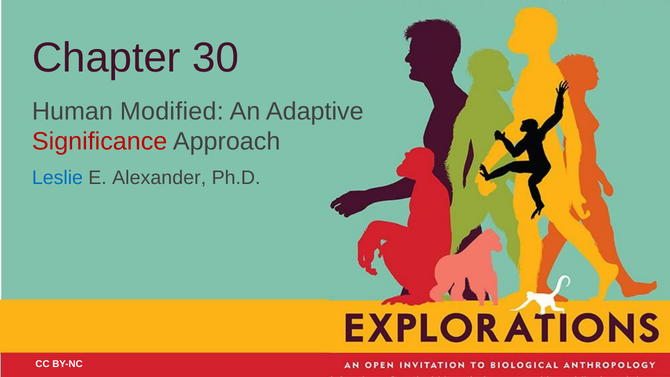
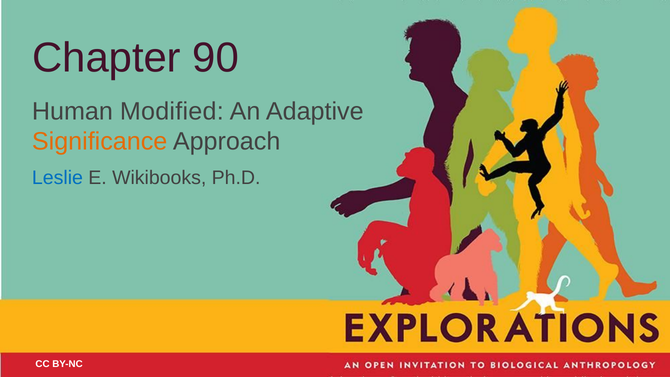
30: 30 -> 90
Significance colour: red -> orange
Alexander: Alexander -> Wikibooks
